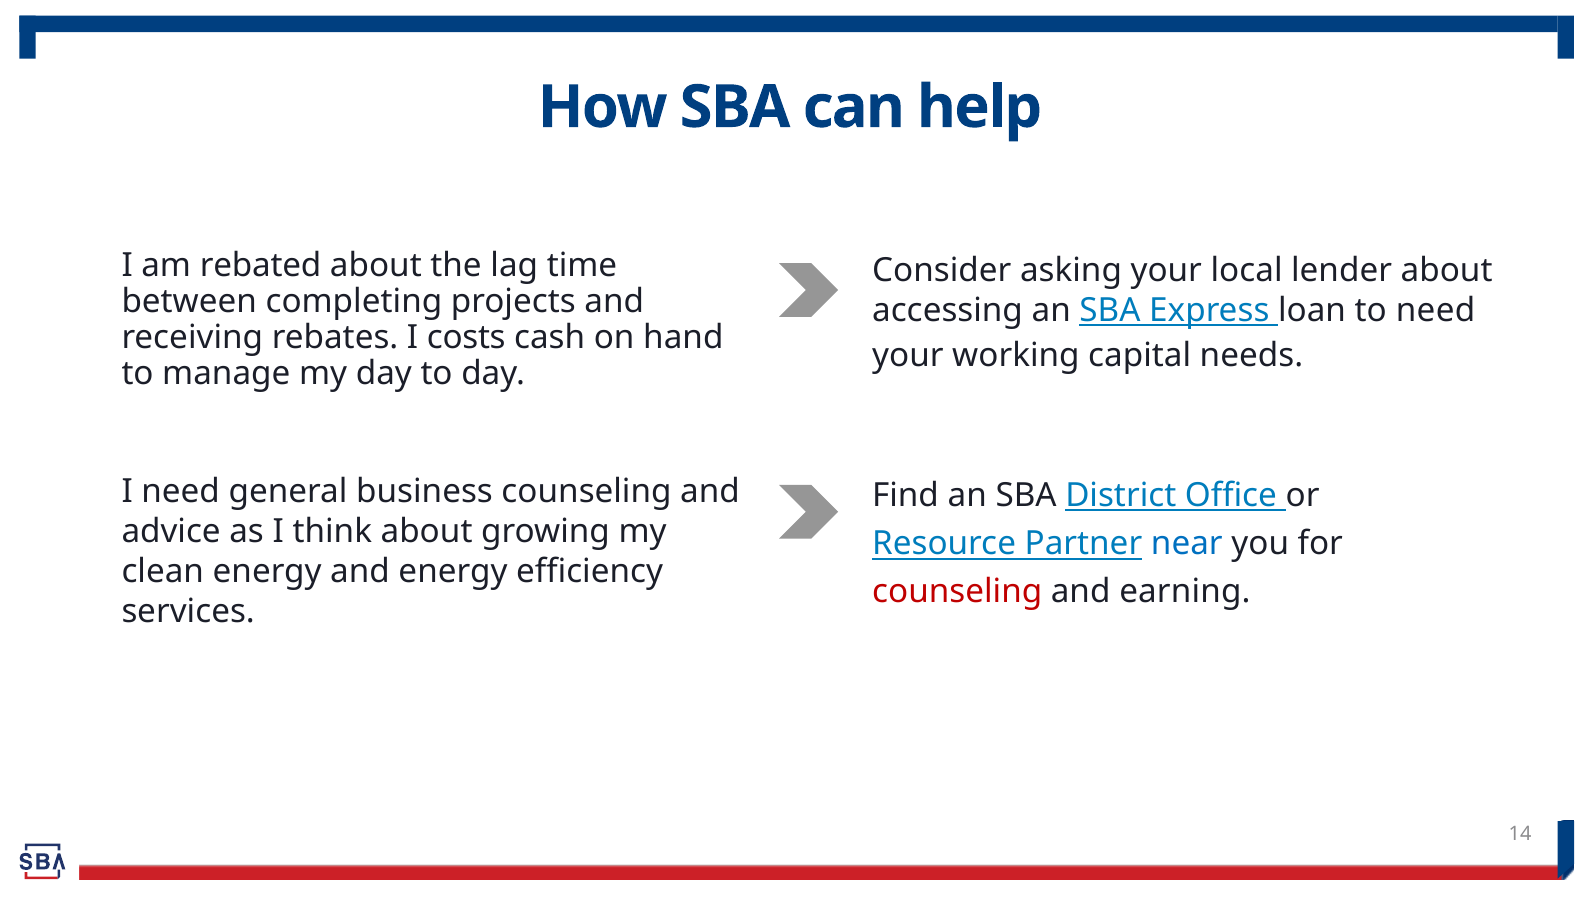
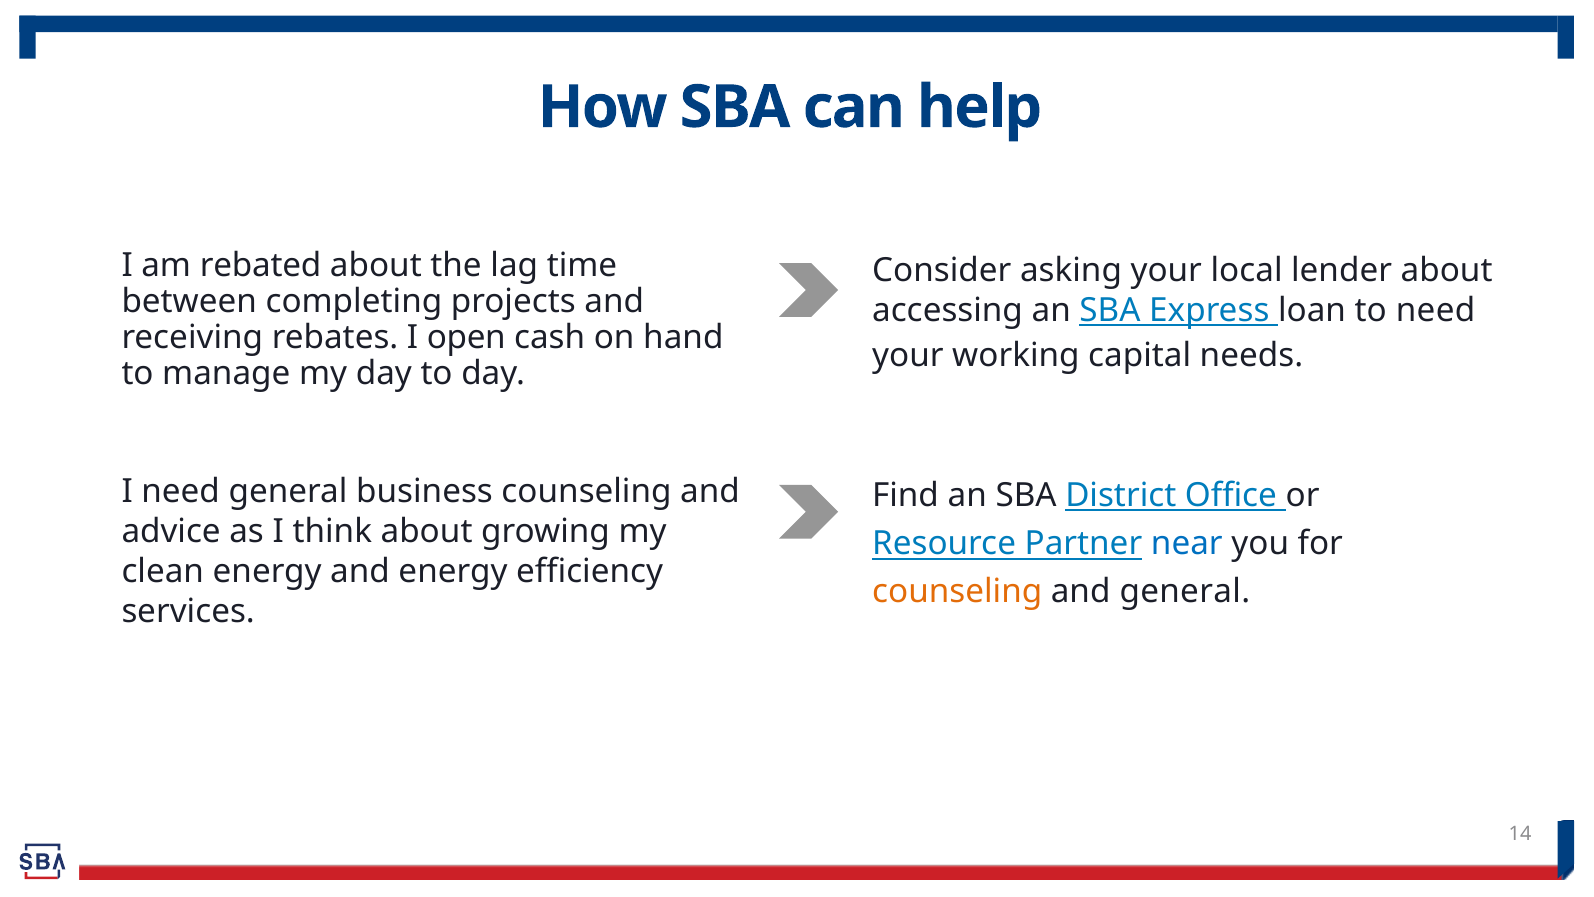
costs: costs -> open
counseling at (957, 592) colour: red -> orange
and earning: earning -> general
